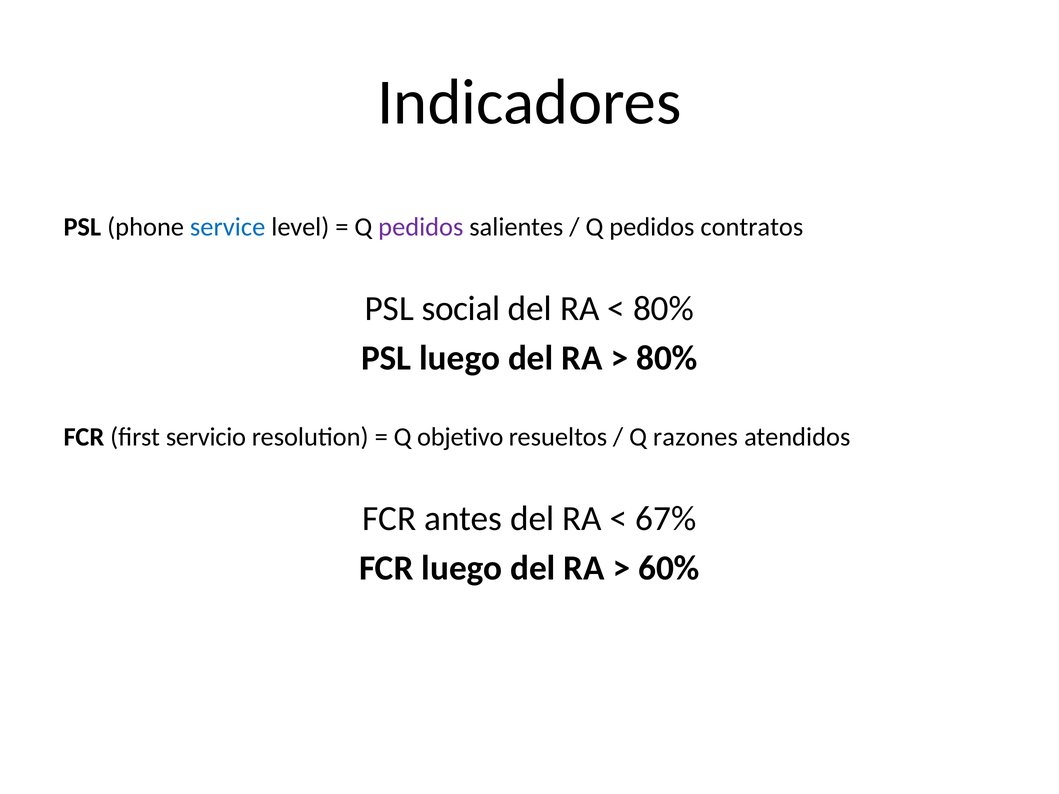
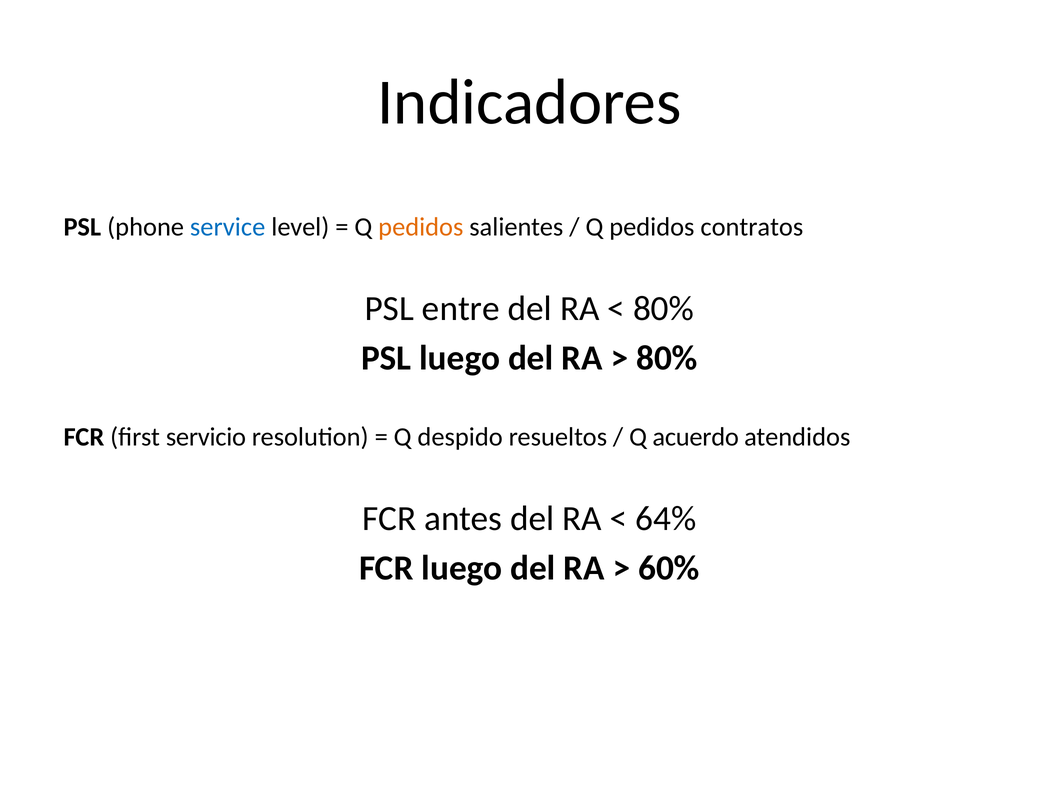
pedidos at (421, 227) colour: purple -> orange
social: social -> entre
objetivo: objetivo -> despido
razones: razones -> acuerdo
67%: 67% -> 64%
